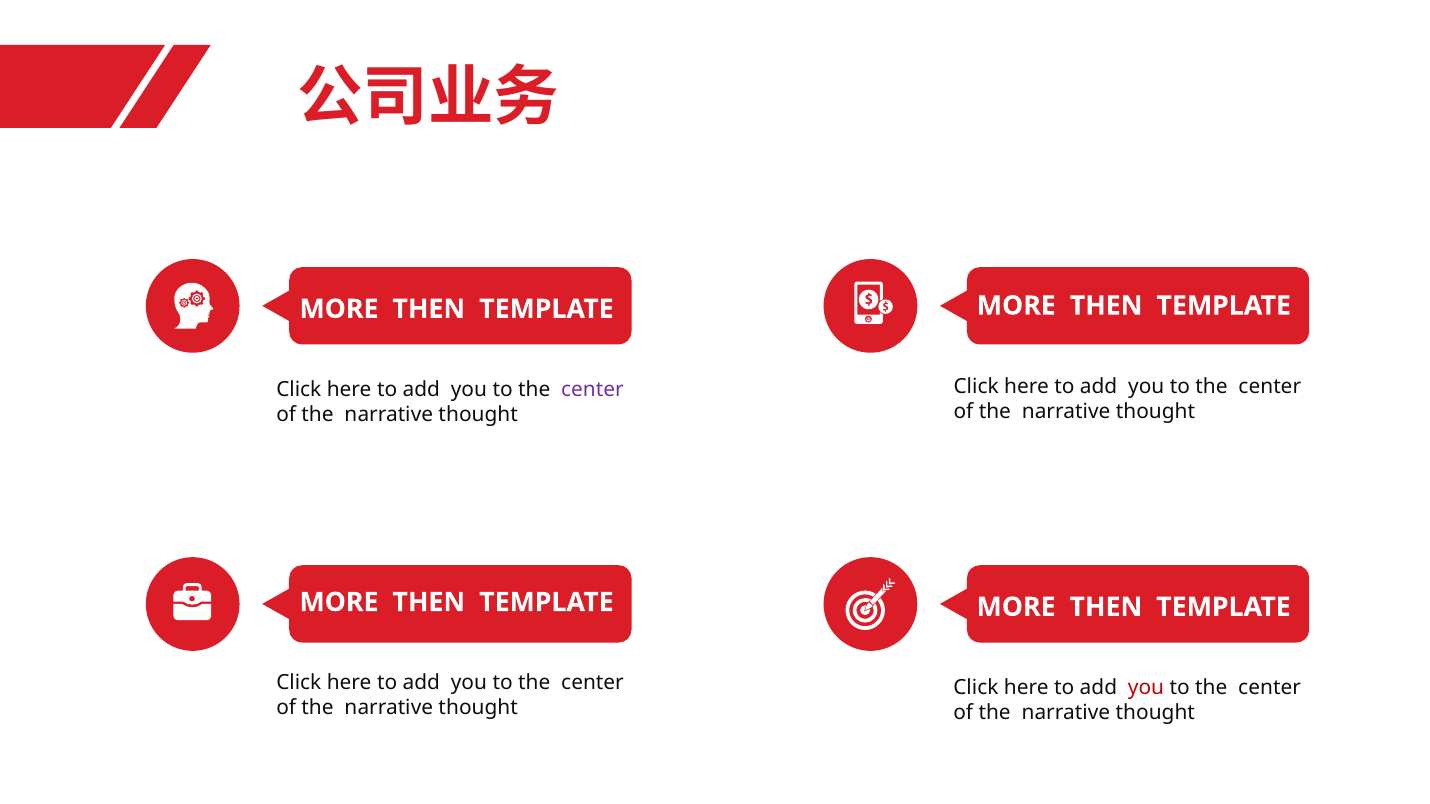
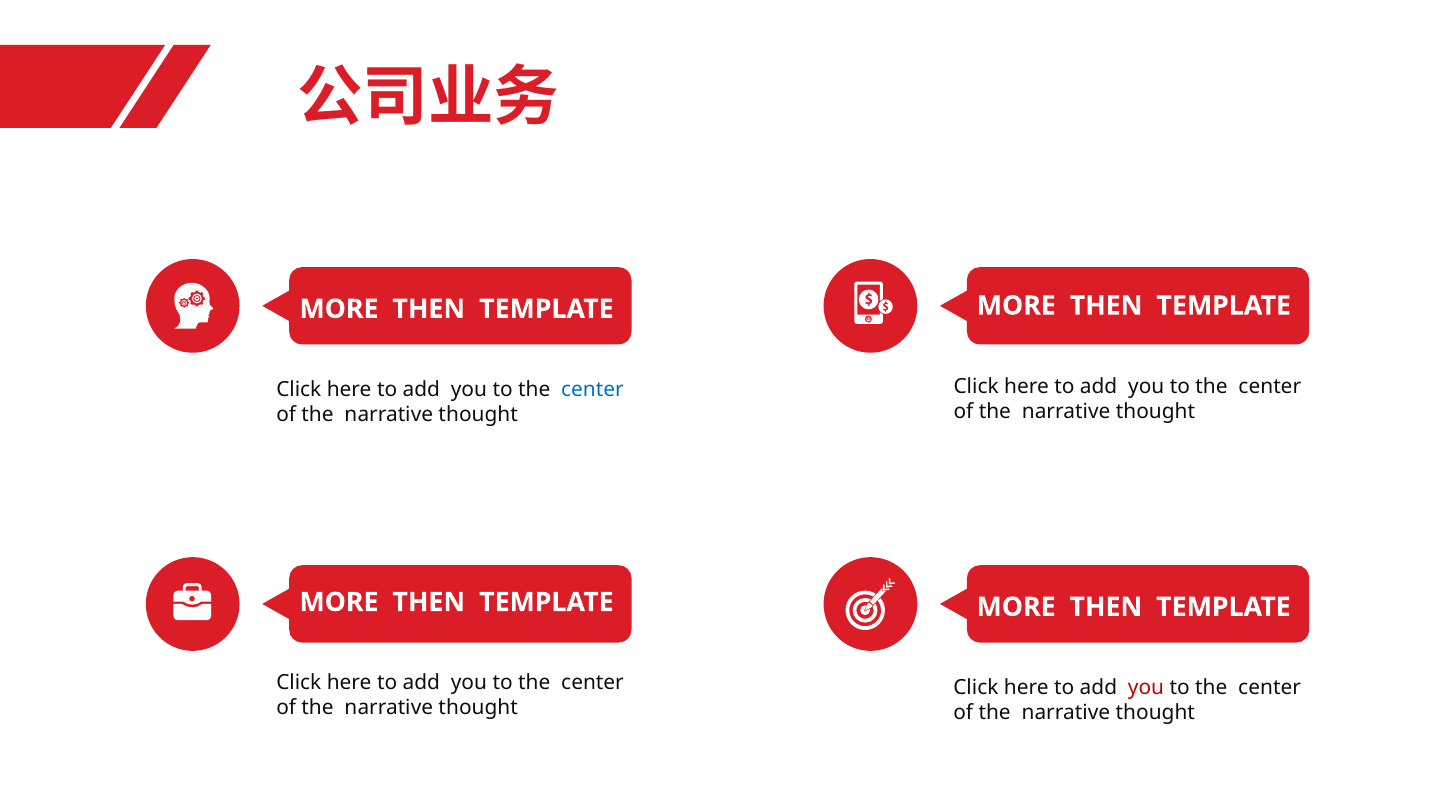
center at (592, 390) colour: purple -> blue
